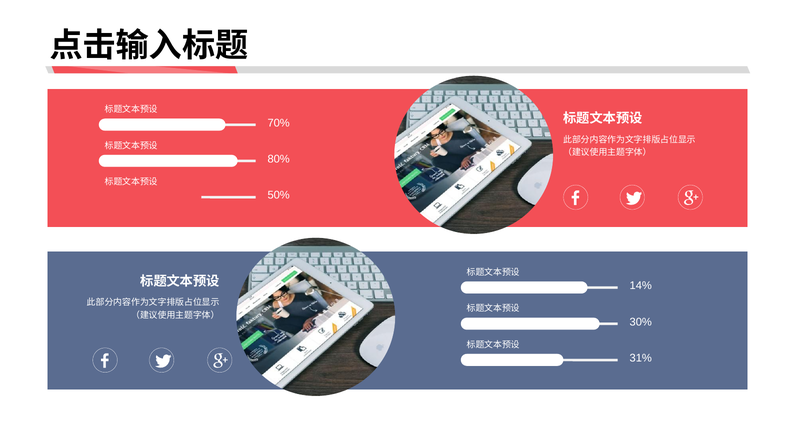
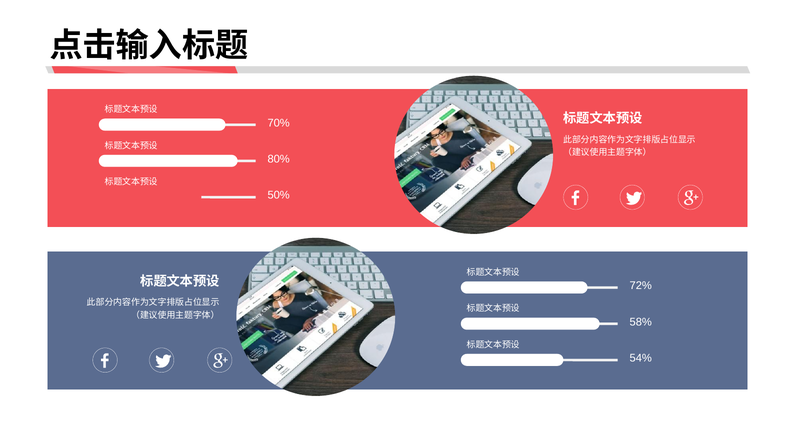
14%: 14% -> 72%
30%: 30% -> 58%
31%: 31% -> 54%
